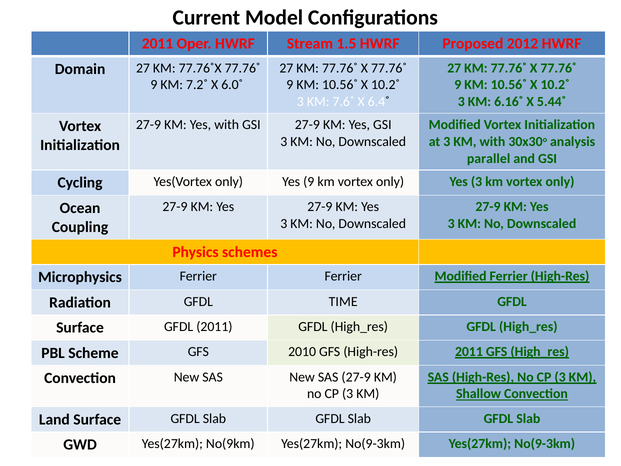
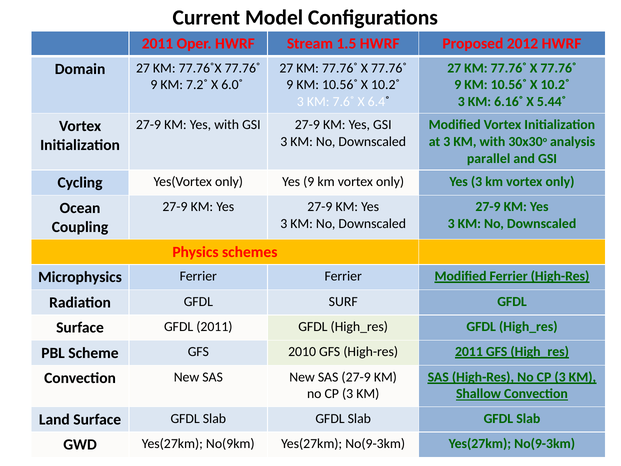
TIME: TIME -> SURF
